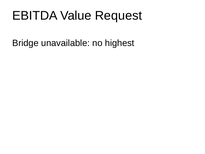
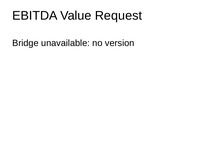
highest: highest -> version
